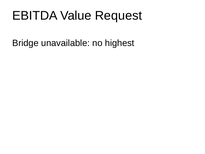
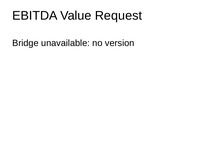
highest: highest -> version
